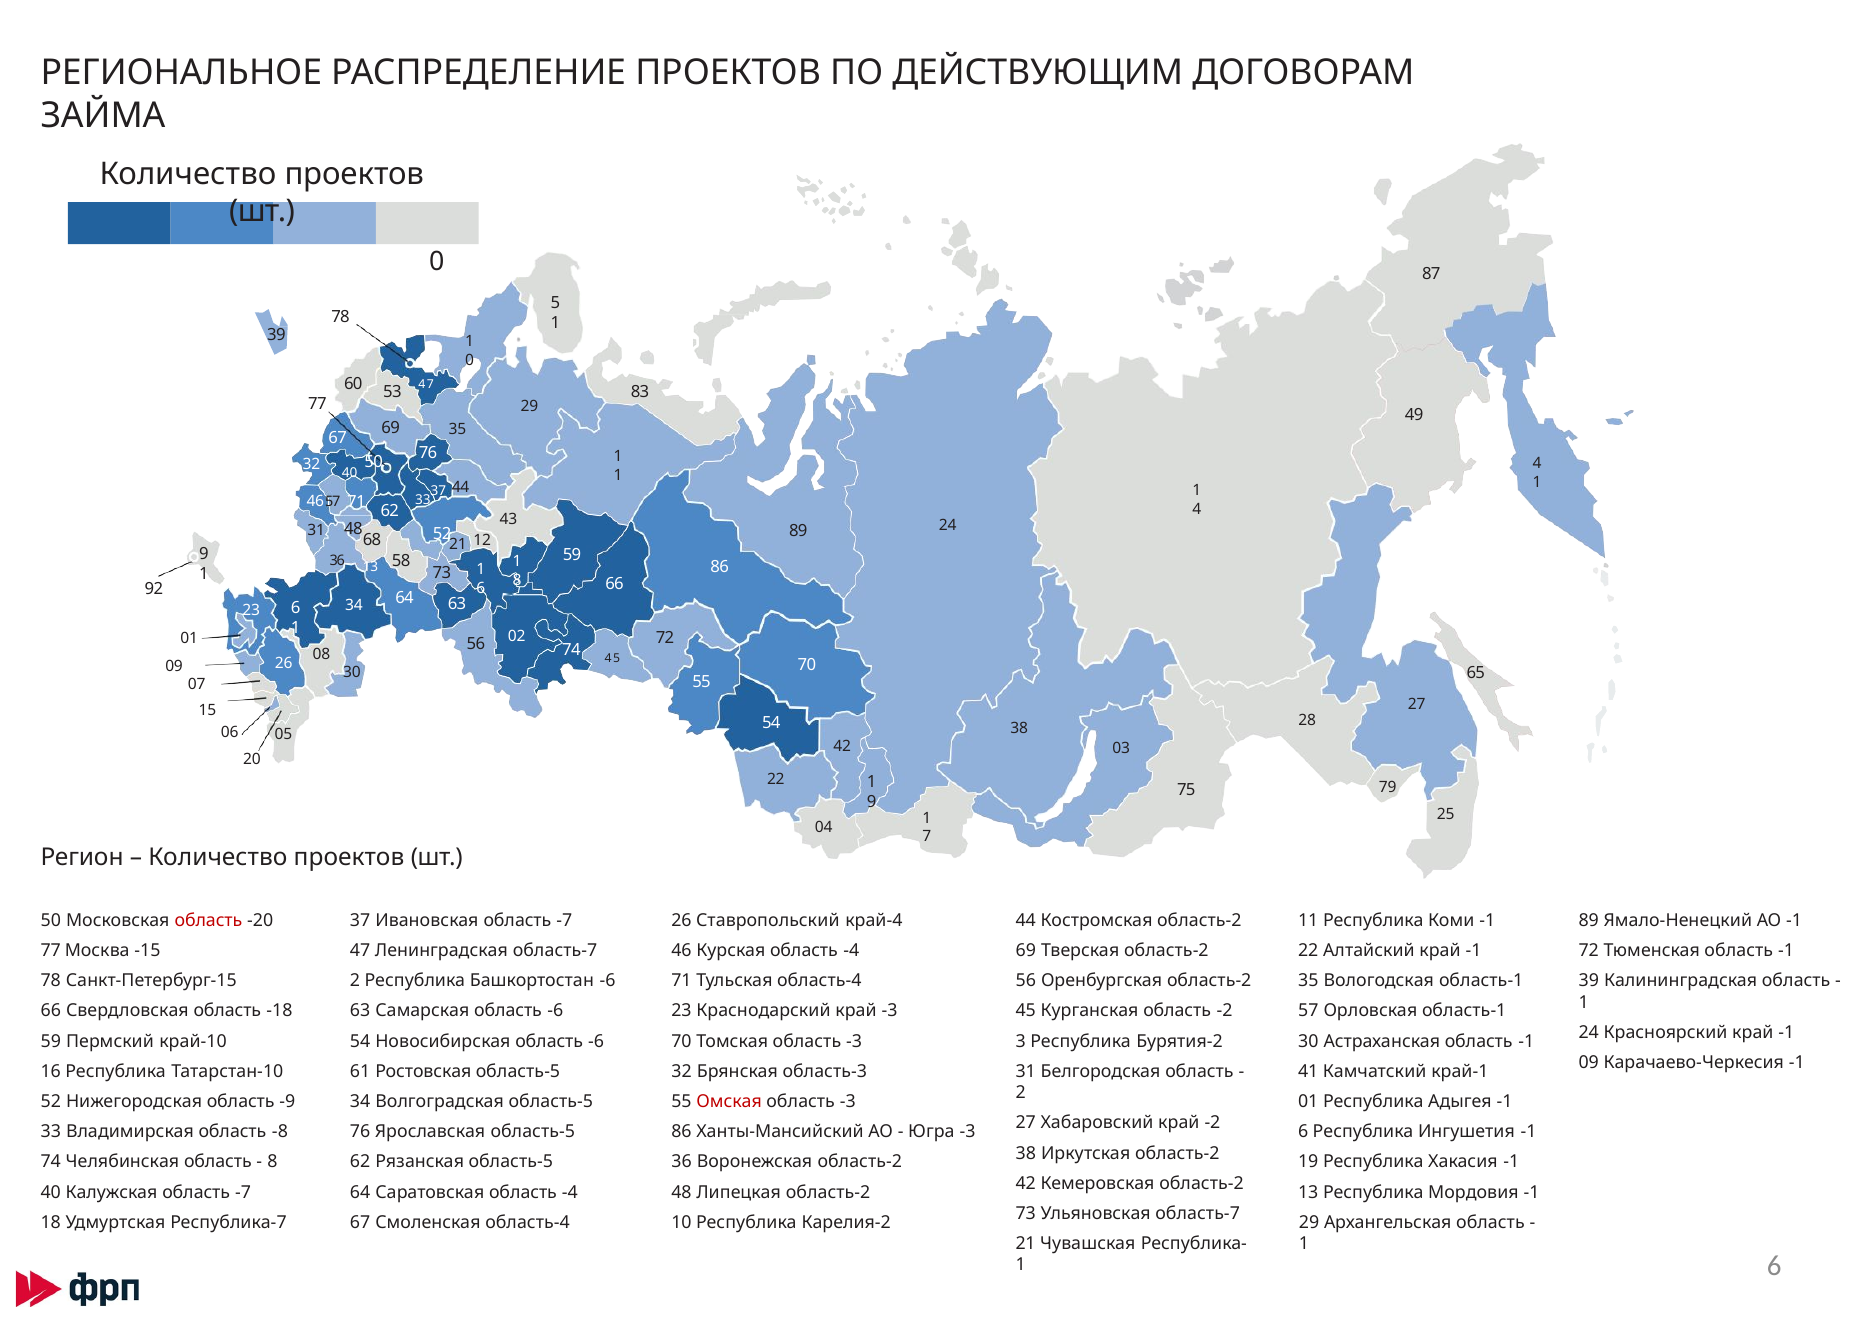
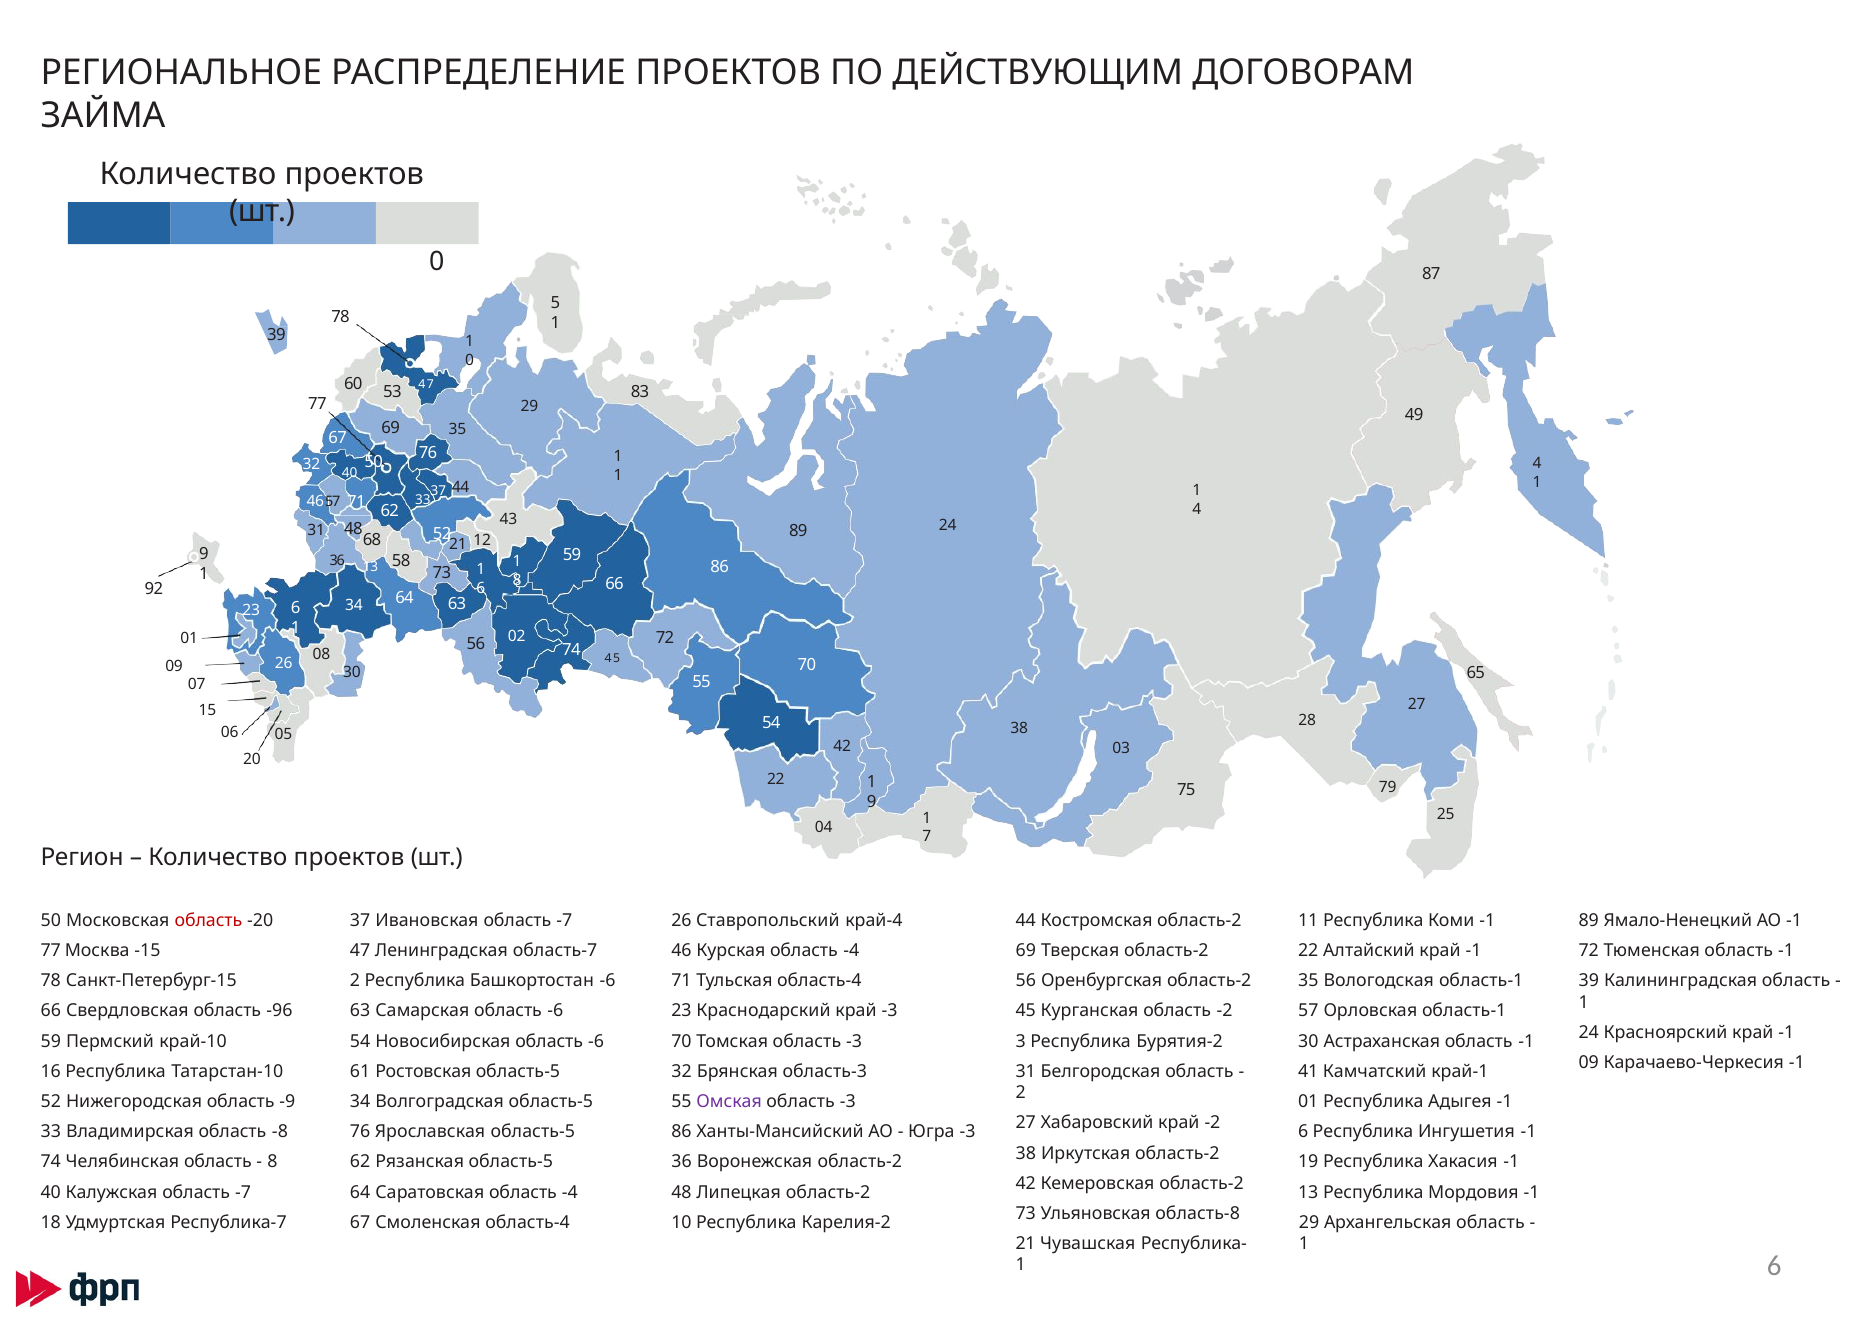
-18: -18 -> -96
Омская colour: red -> purple
Ульяновская область-7: область-7 -> область-8
